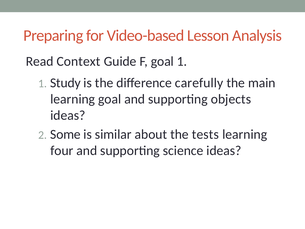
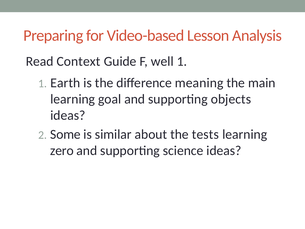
F goal: goal -> well
Study: Study -> Earth
carefully: carefully -> meaning
four: four -> zero
